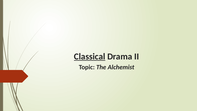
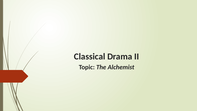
Classical underline: present -> none
